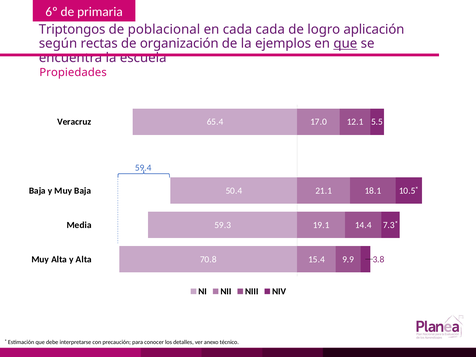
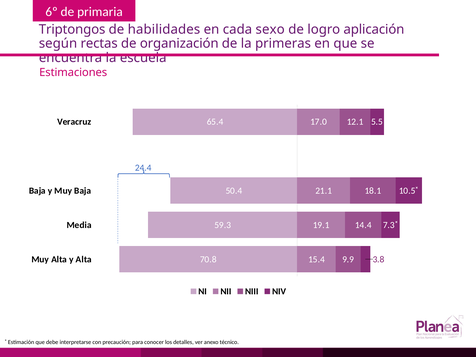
poblacional: poblacional -> habilidades
cada cada: cada -> sexo
ejemplos: ejemplos -> primeras
que at (345, 44) underline: present -> none
Propiedades: Propiedades -> Estimaciones
59.4: 59.4 -> 24.4
